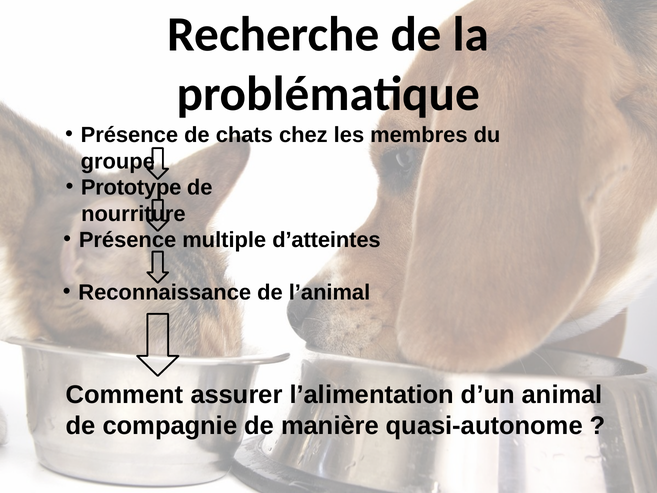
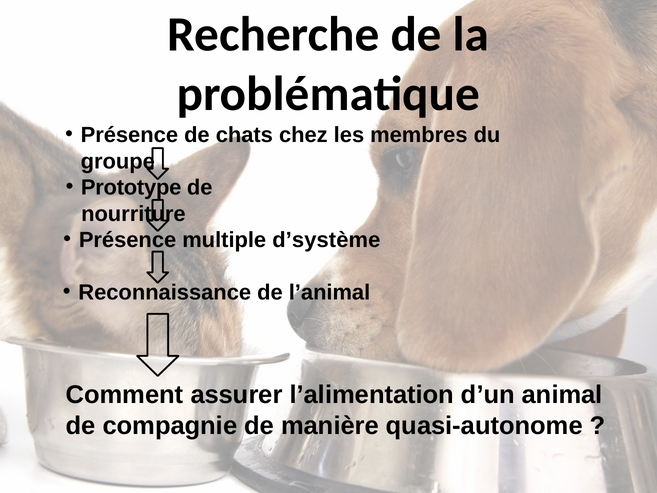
d’atteintes: d’atteintes -> d’système
